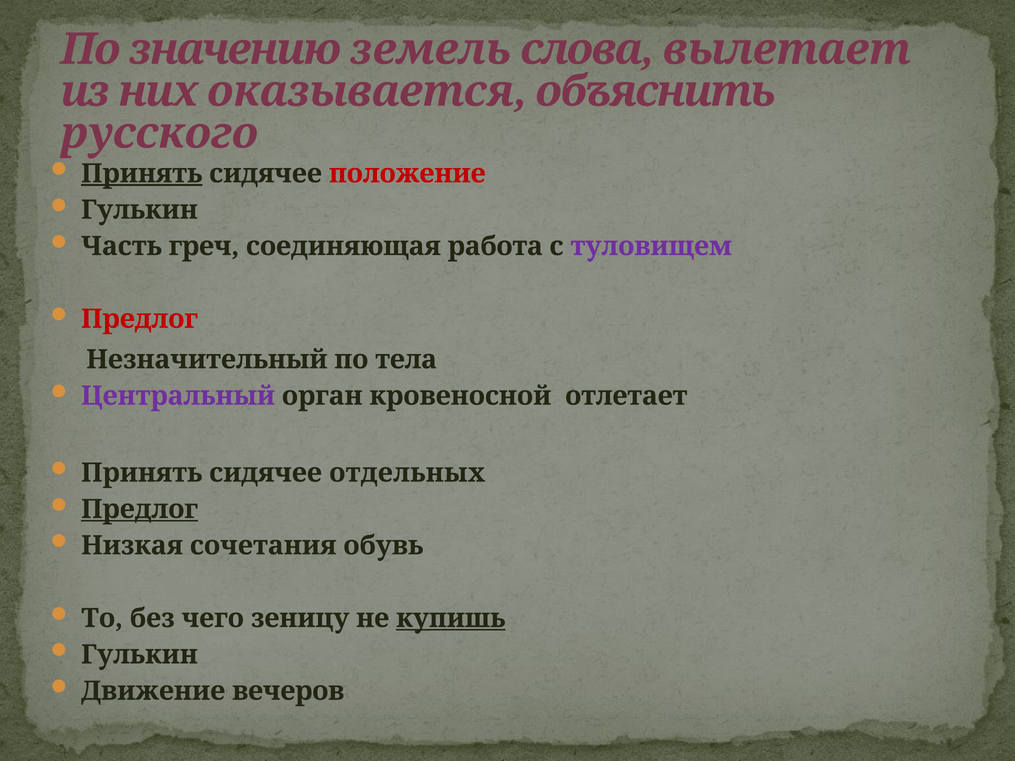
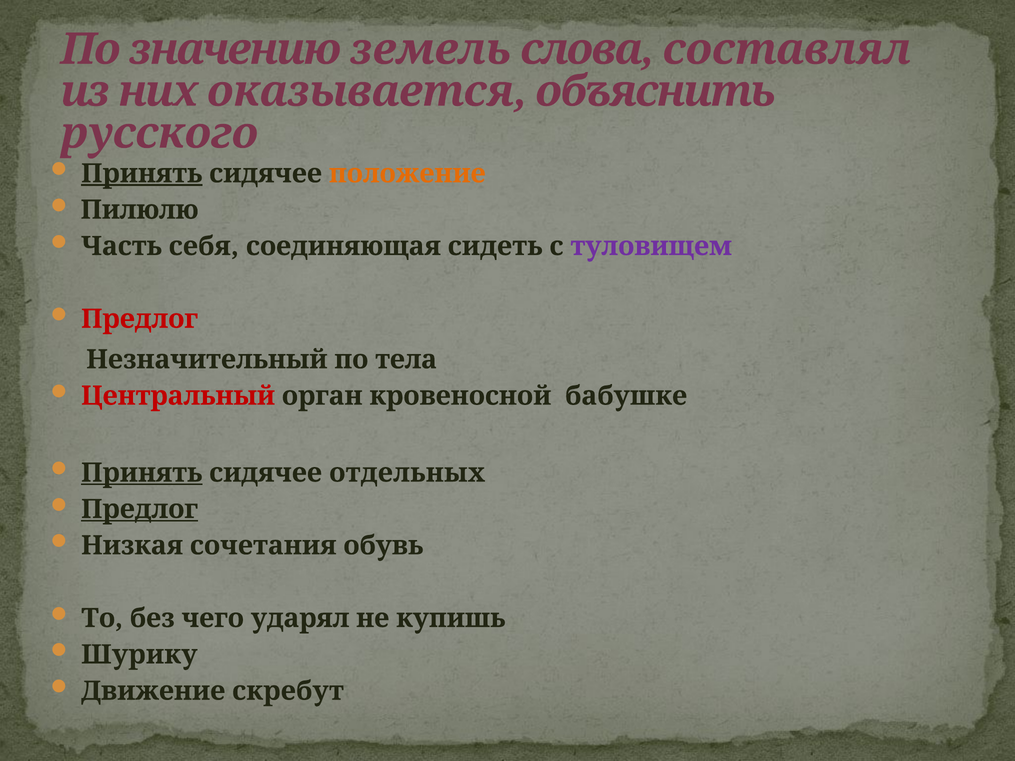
вылетает: вылетает -> составлял
положение colour: red -> orange
Гулькин at (139, 210): Гулькин -> Пилюлю
греч: греч -> себя
работа: работа -> сидеть
Центральный colour: purple -> red
отлетает: отлетает -> бабушке
Принять at (142, 473) underline: none -> present
зеницу: зеницу -> ударял
купишь underline: present -> none
Гулькин at (139, 655): Гулькин -> Шурику
вечеров: вечеров -> скребут
